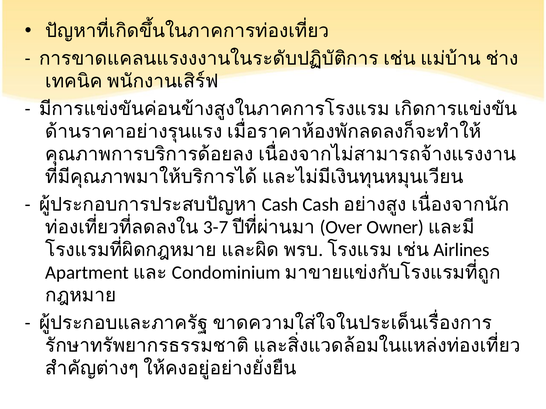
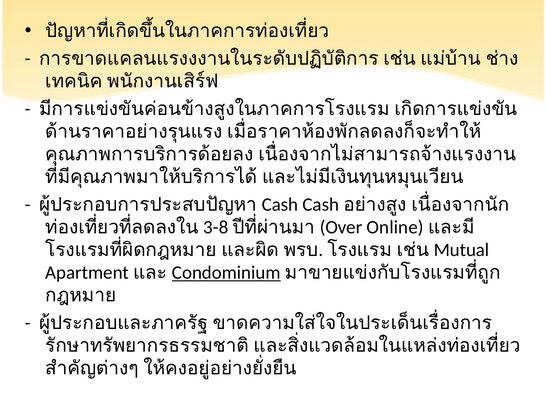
3-7: 3-7 -> 3-8
Owner: Owner -> Online
Airlines: Airlines -> Mutual
Condominium underline: none -> present
